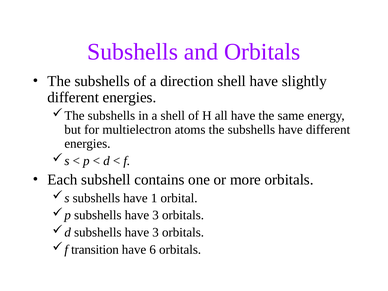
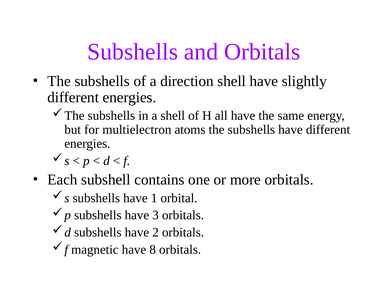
3 at (156, 232): 3 -> 2
transition: transition -> magnetic
6: 6 -> 8
